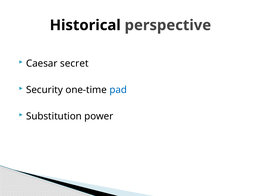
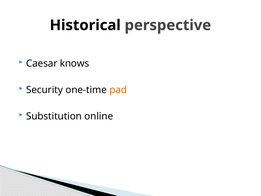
secret: secret -> knows
pad colour: blue -> orange
power: power -> online
